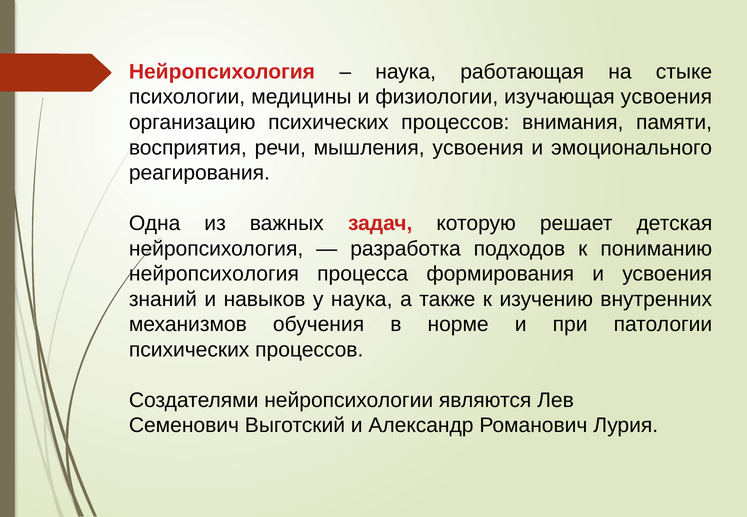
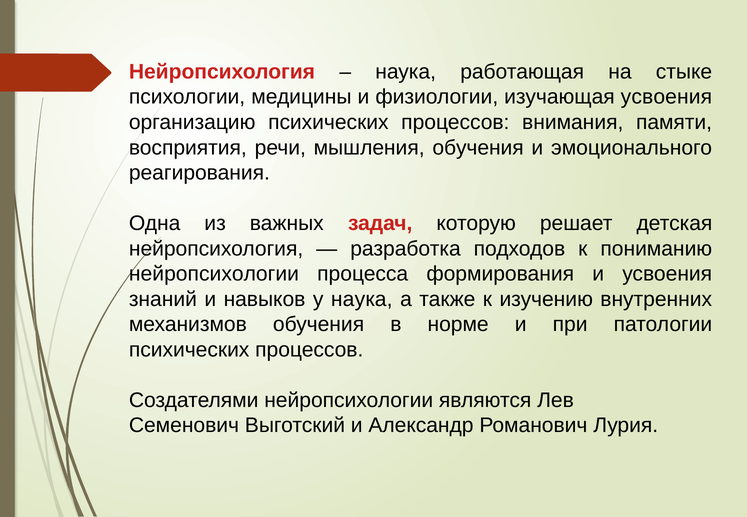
мышления усвоения: усвоения -> обучения
нейропсихология at (214, 274): нейропсихология -> нейропсихологии
